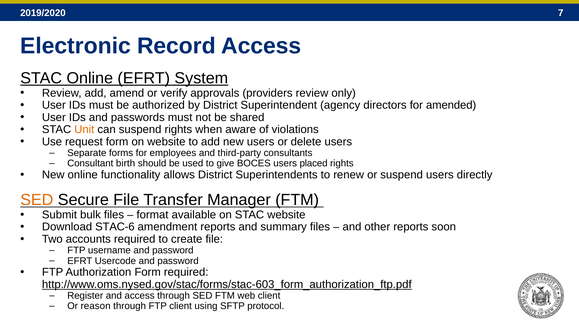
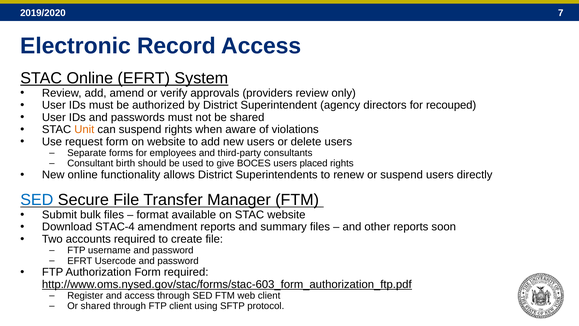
amended: amended -> recouped
SED at (37, 200) colour: orange -> blue
STAC-6: STAC-6 -> STAC-4
Or reason: reason -> shared
